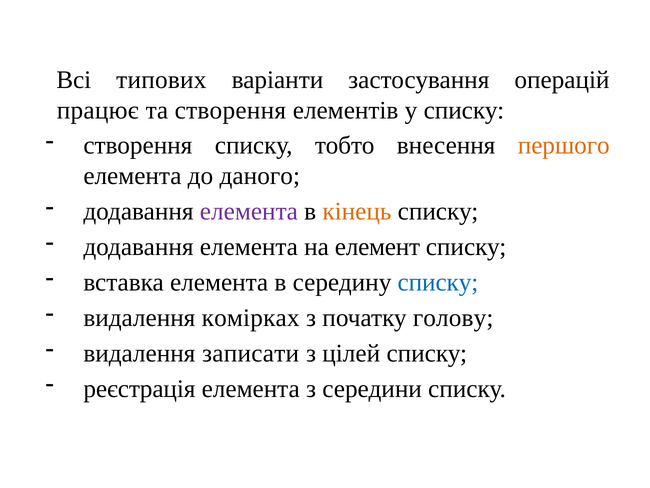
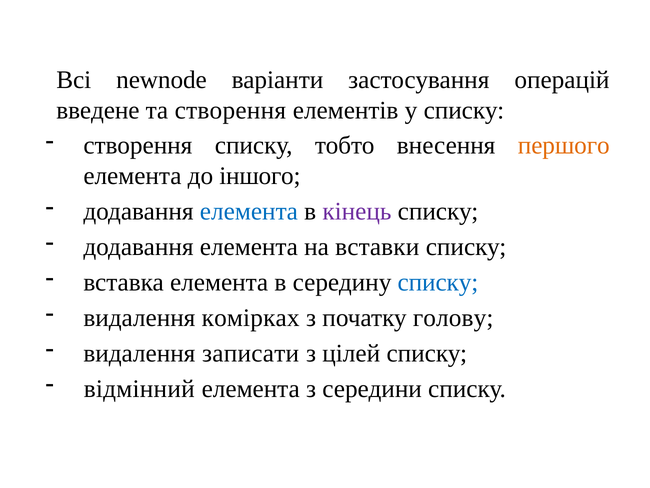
типових: типових -> newnode
працює: працює -> введене
даного: даного -> іншого
елемента at (249, 211) colour: purple -> blue
кінець colour: orange -> purple
елемент: елемент -> вставки
реєстрація: реєстрація -> відмінний
